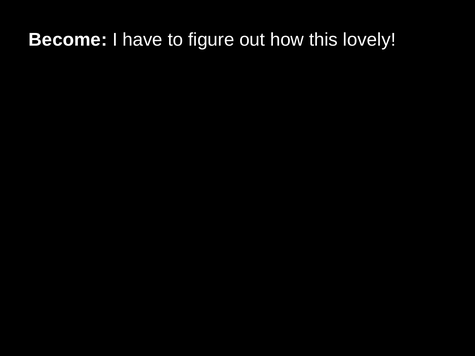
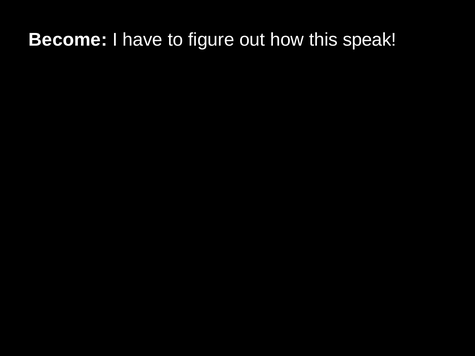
lovely: lovely -> speak
